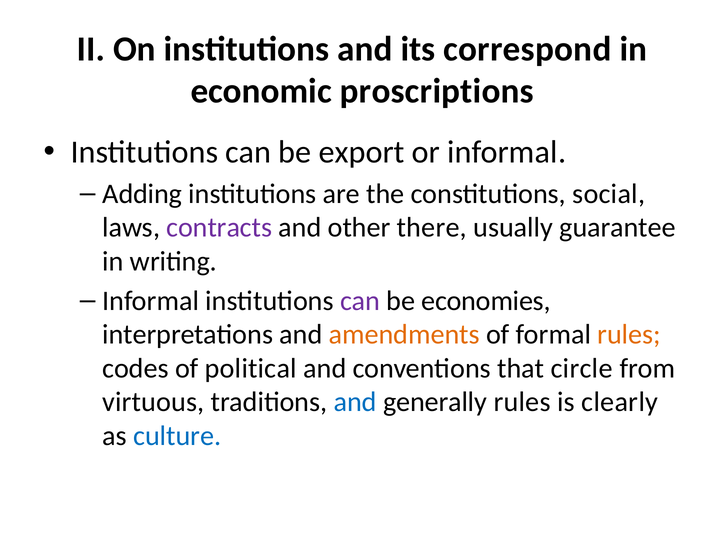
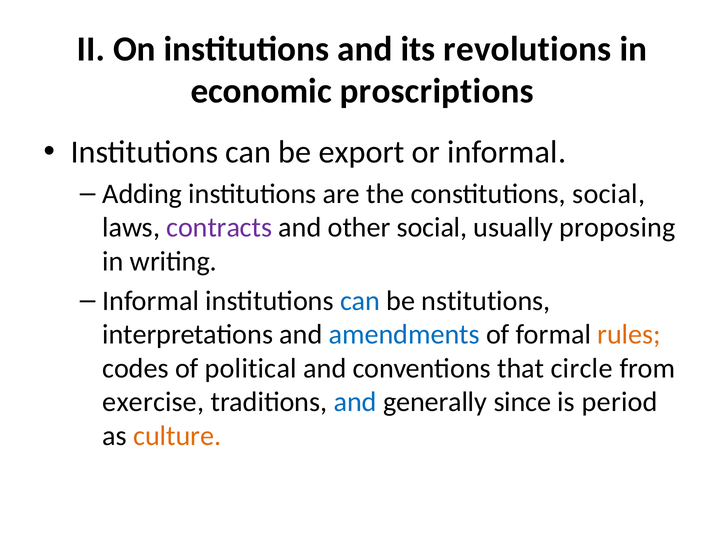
correspond: correspond -> revolutions
other there: there -> social
guarantee: guarantee -> proposing
can at (360, 301) colour: purple -> blue
economies: economies -> nstitutions
amendments colour: orange -> blue
virtuous: virtuous -> exercise
generally rules: rules -> since
clearly: clearly -> period
culture colour: blue -> orange
